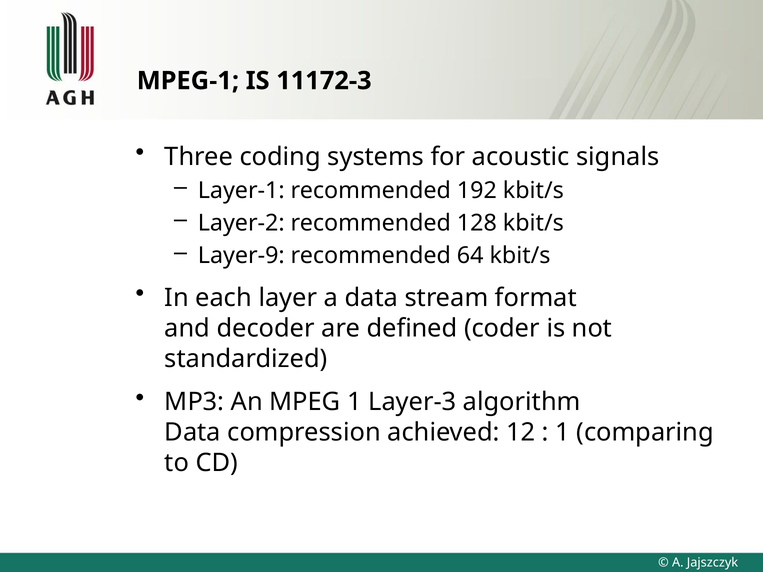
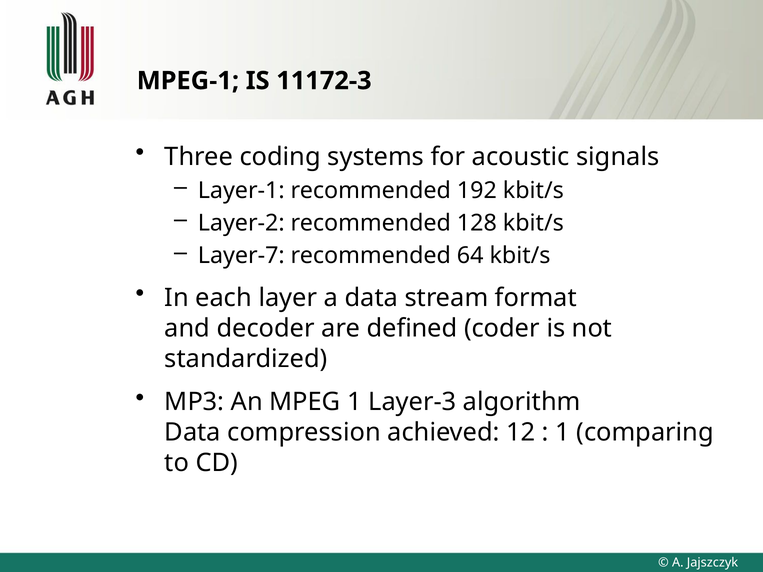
Layer-9: Layer-9 -> Layer-7
